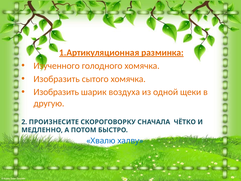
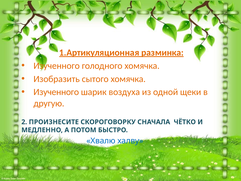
Изобразить at (56, 92): Изобразить -> Изученного
